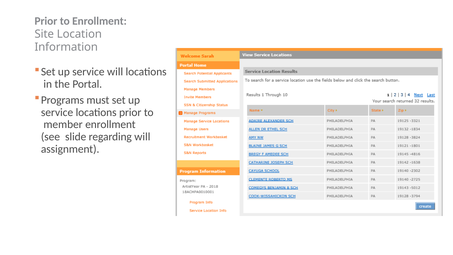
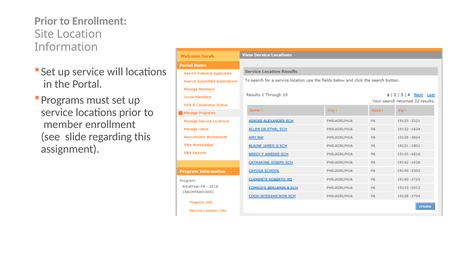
regarding will: will -> this
